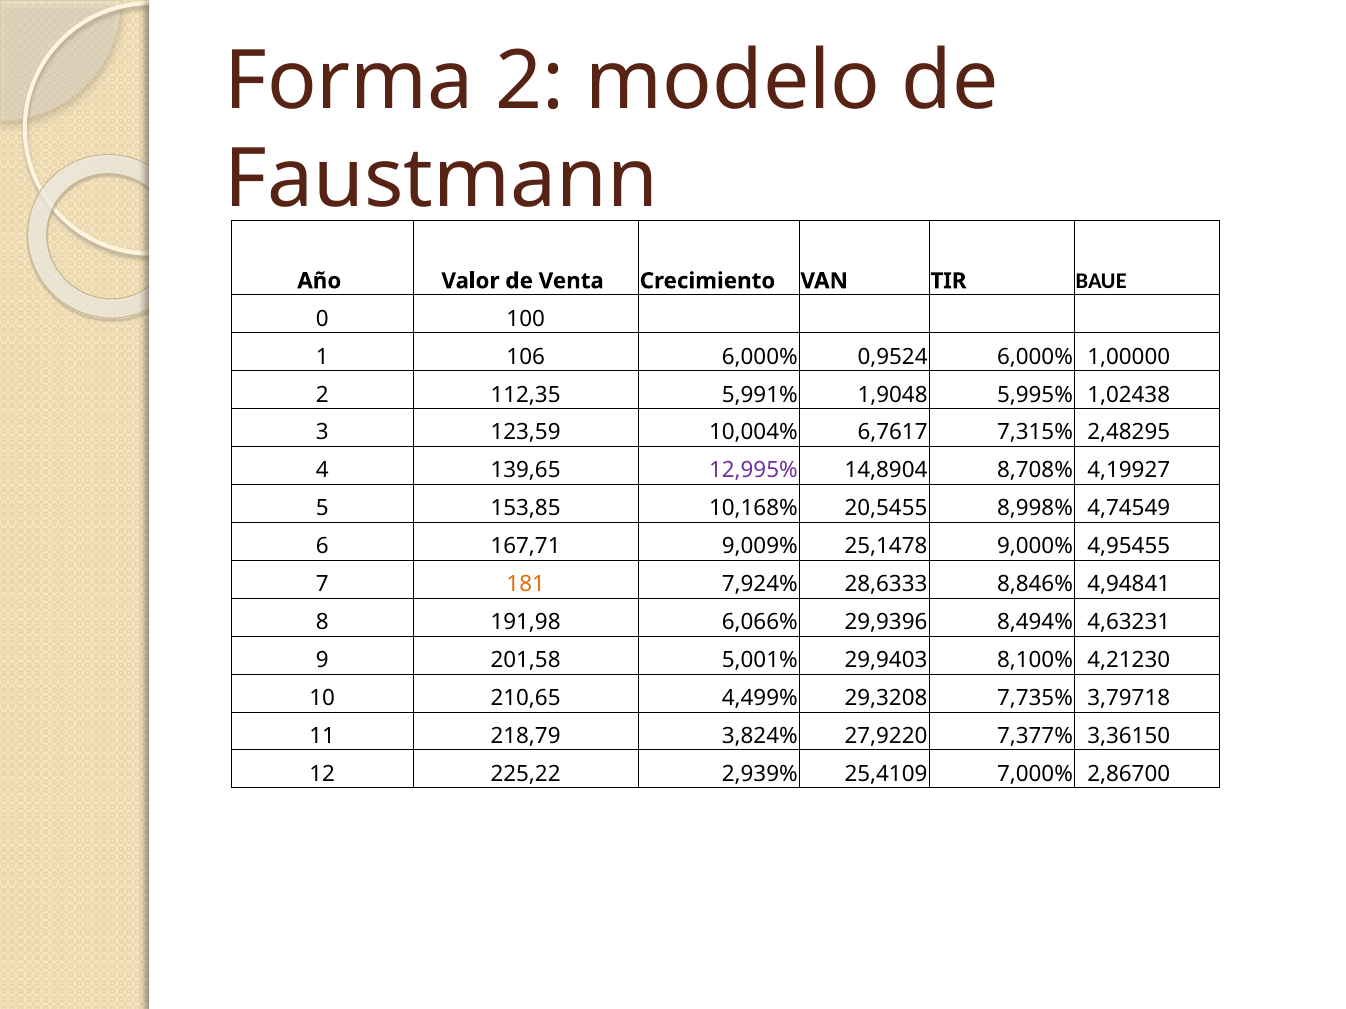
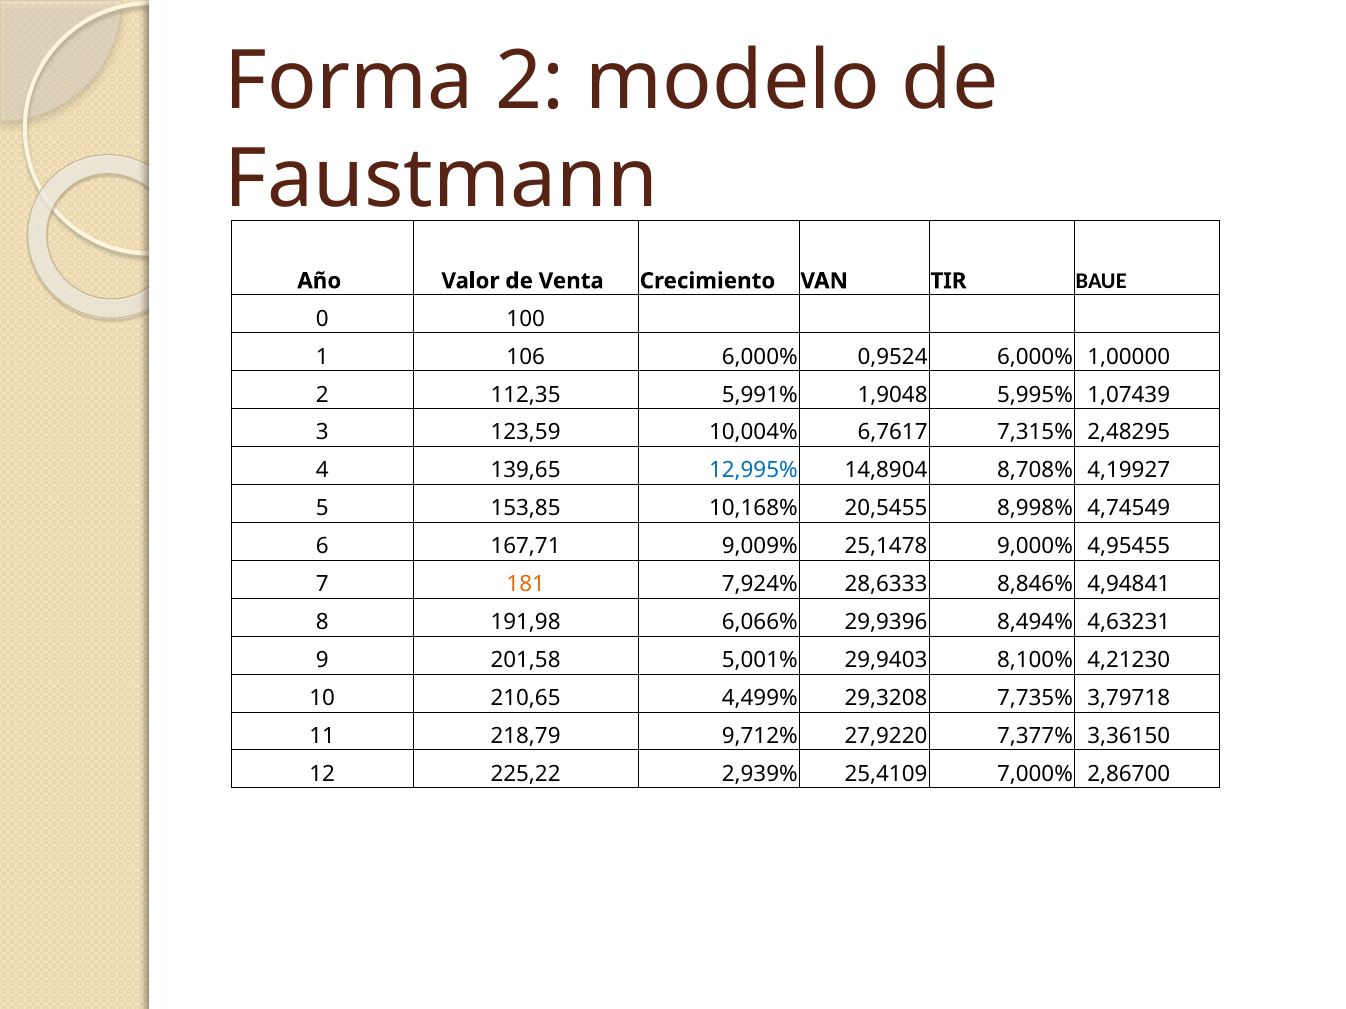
1,02438: 1,02438 -> 1,07439
12,995% colour: purple -> blue
3,824%: 3,824% -> 9,712%
